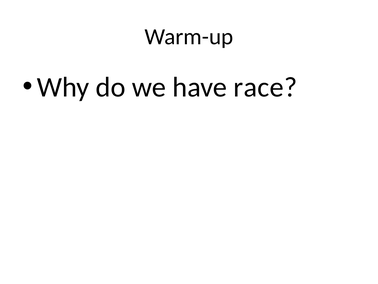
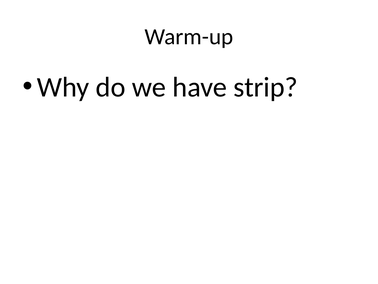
race: race -> strip
